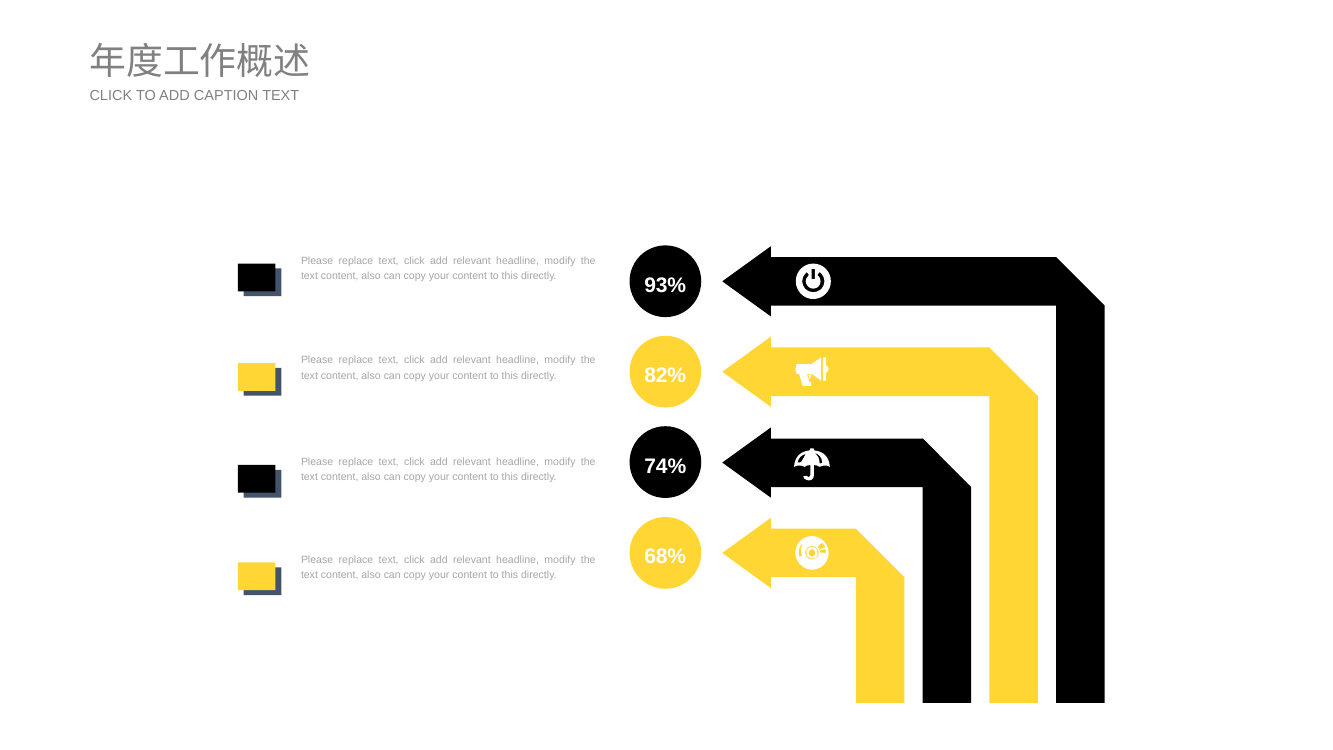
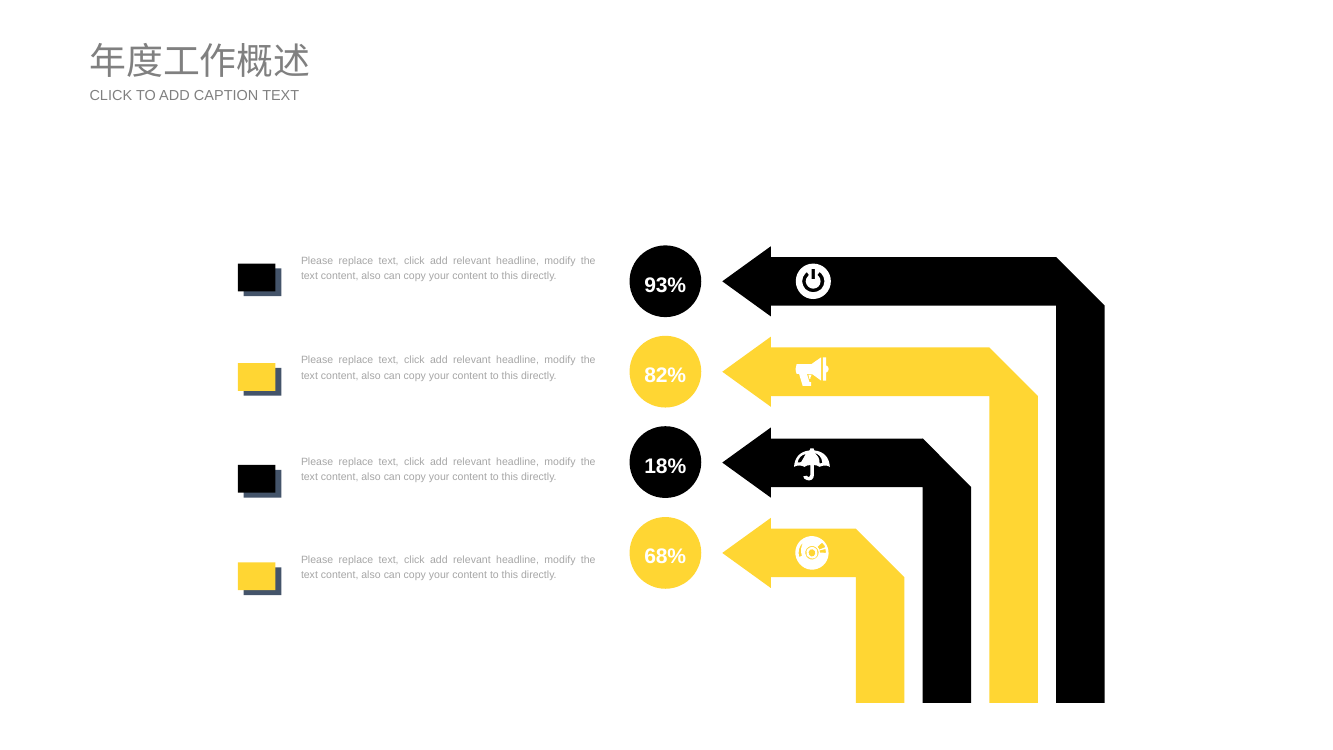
74%: 74% -> 18%
